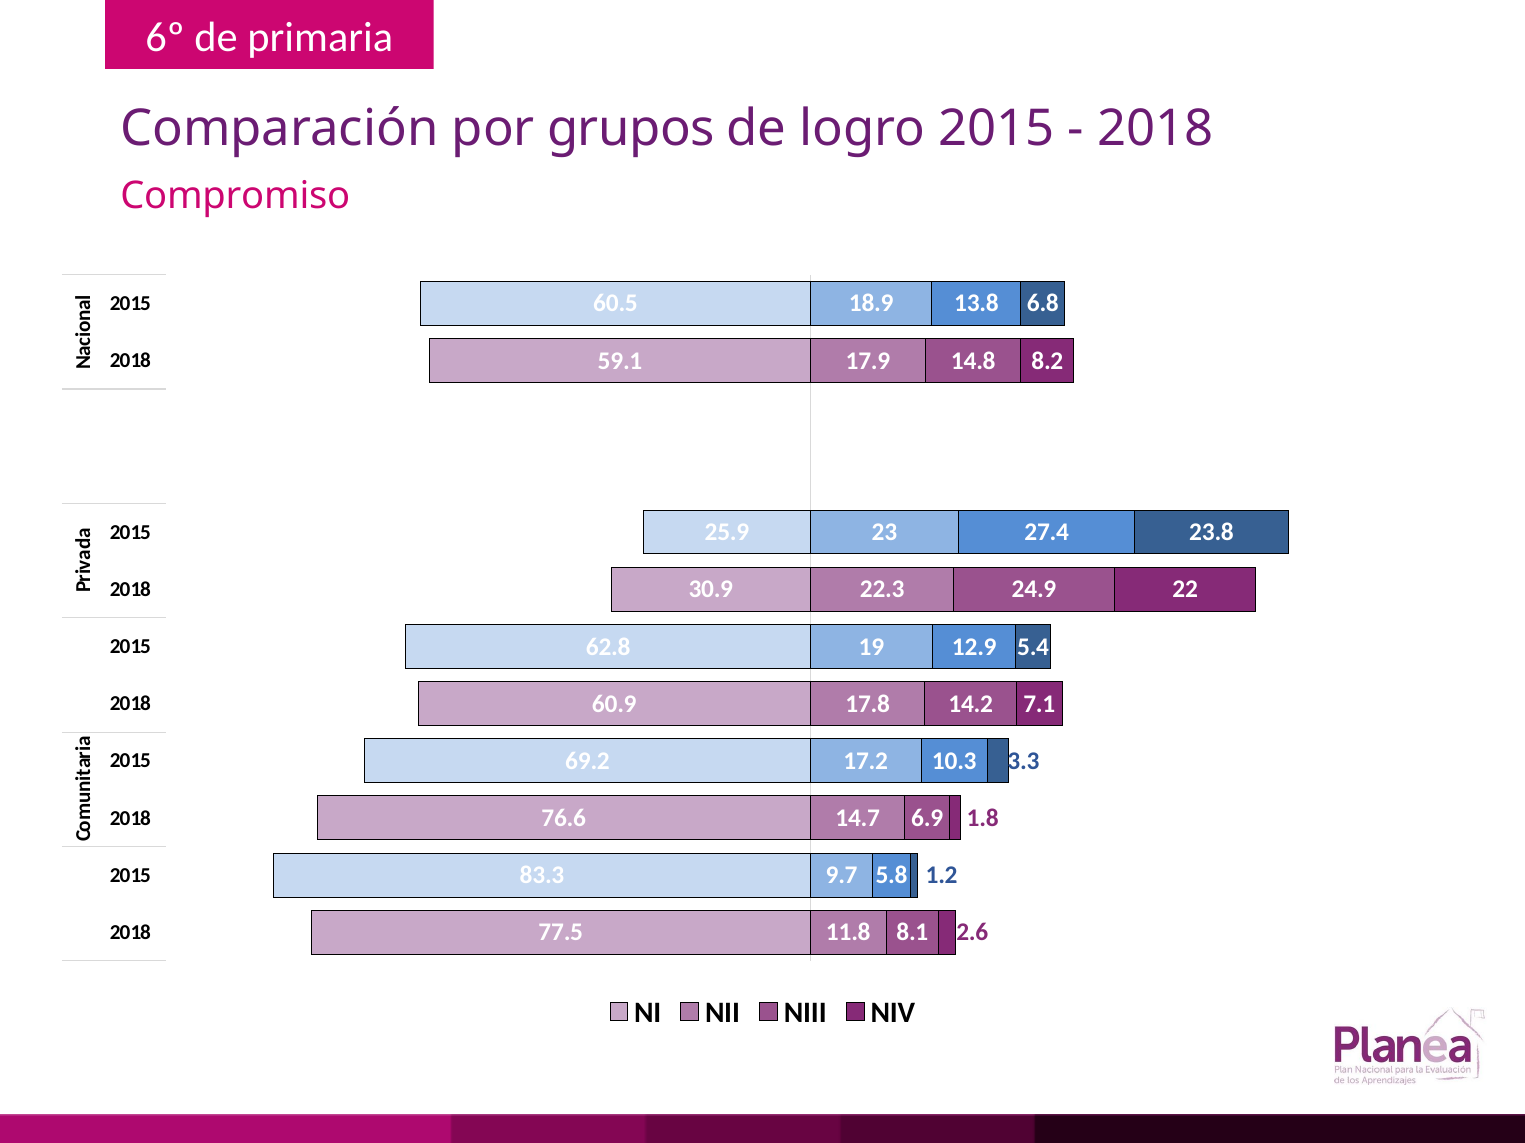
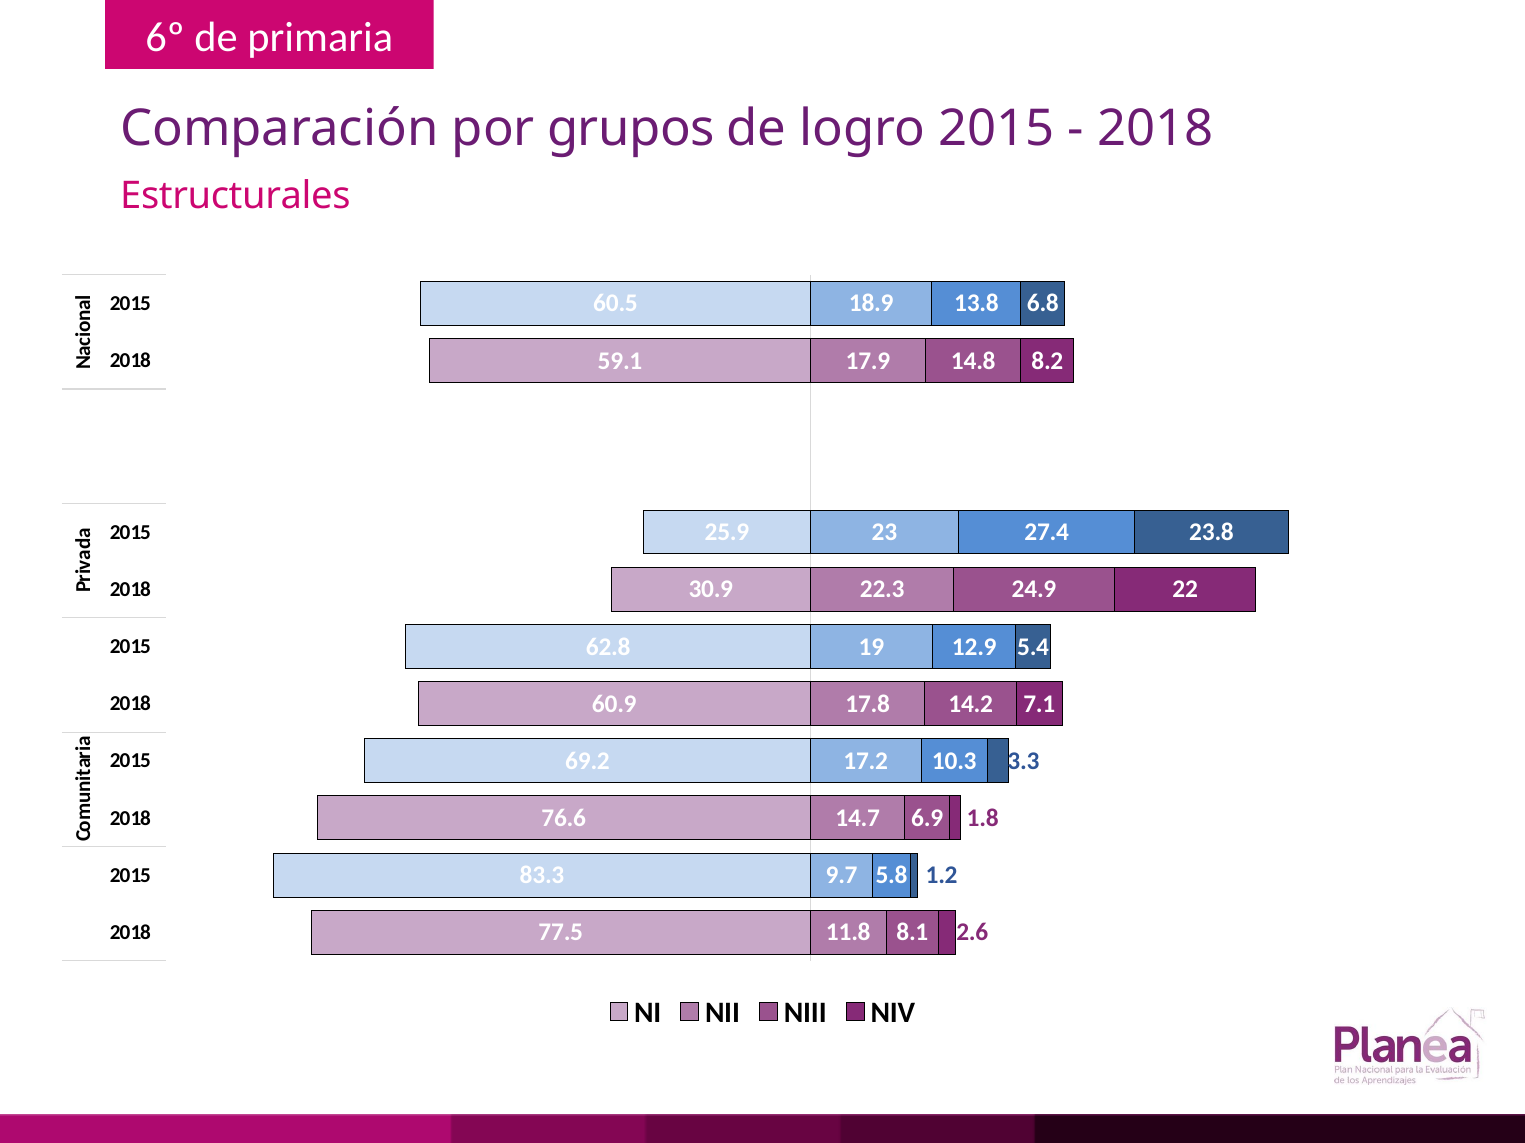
Compromiso: Compromiso -> Estructurales
